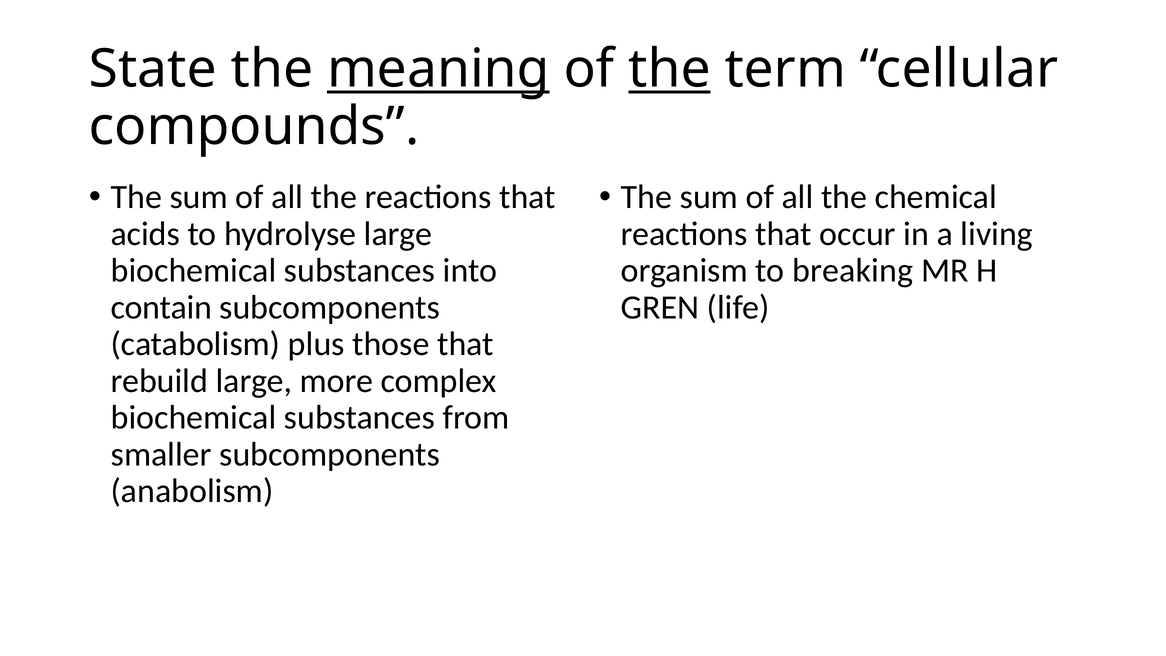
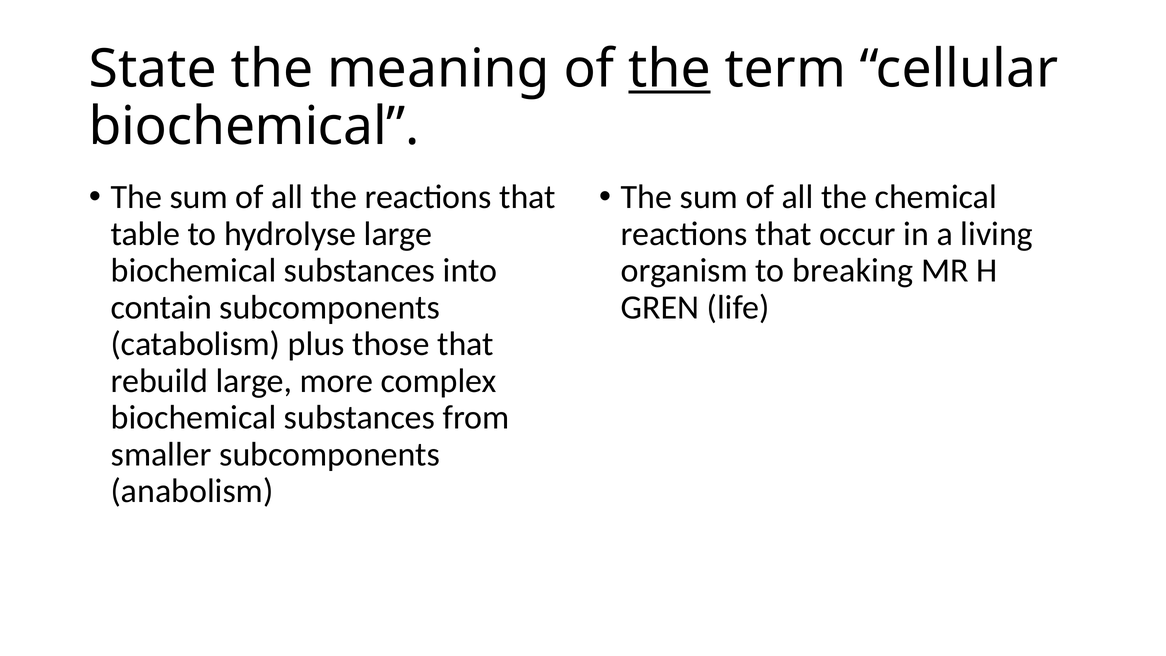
meaning underline: present -> none
compounds at (254, 127): compounds -> biochemical
acids: acids -> table
